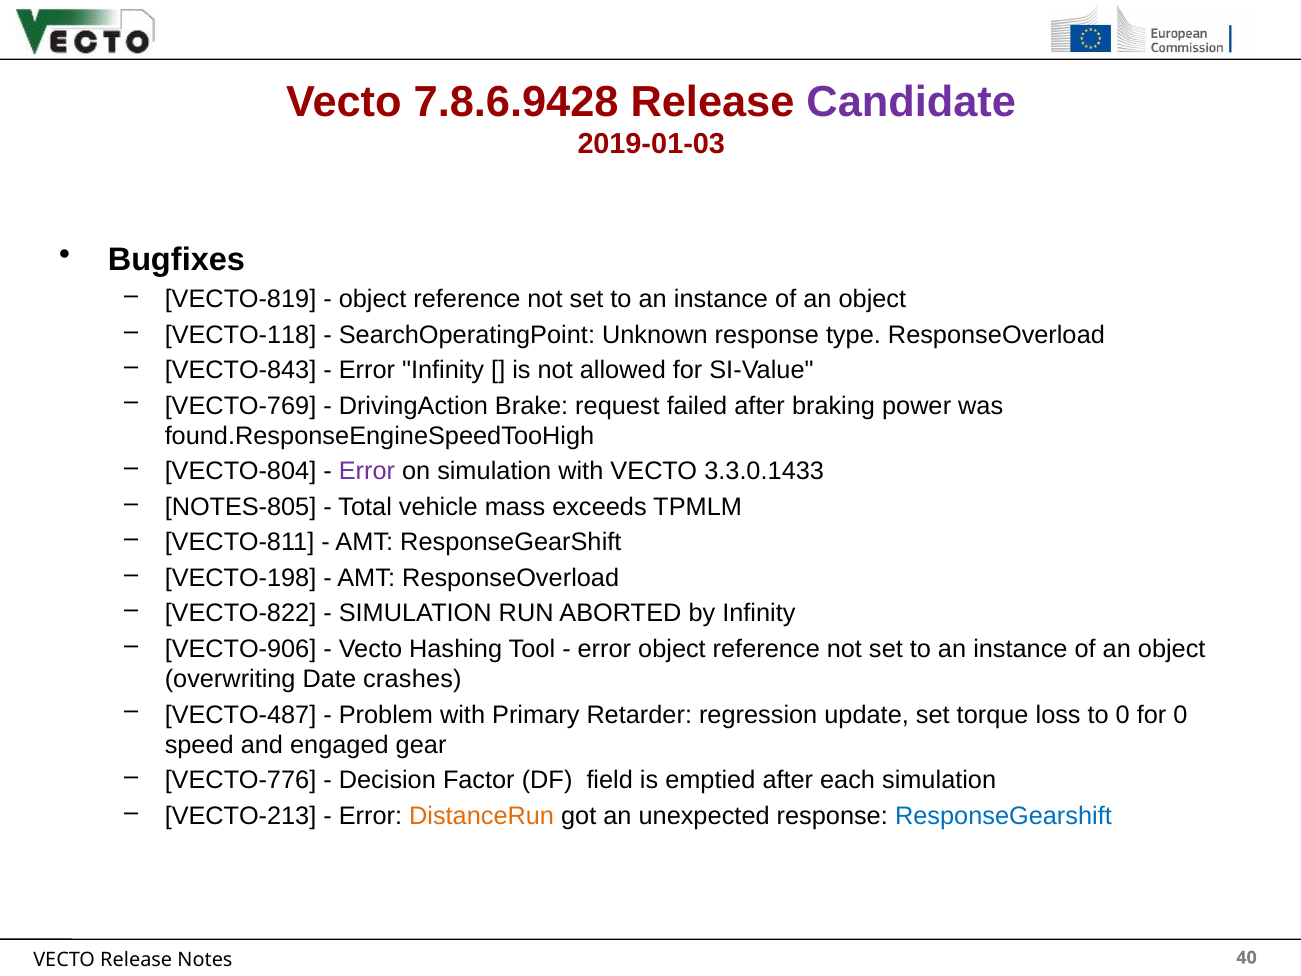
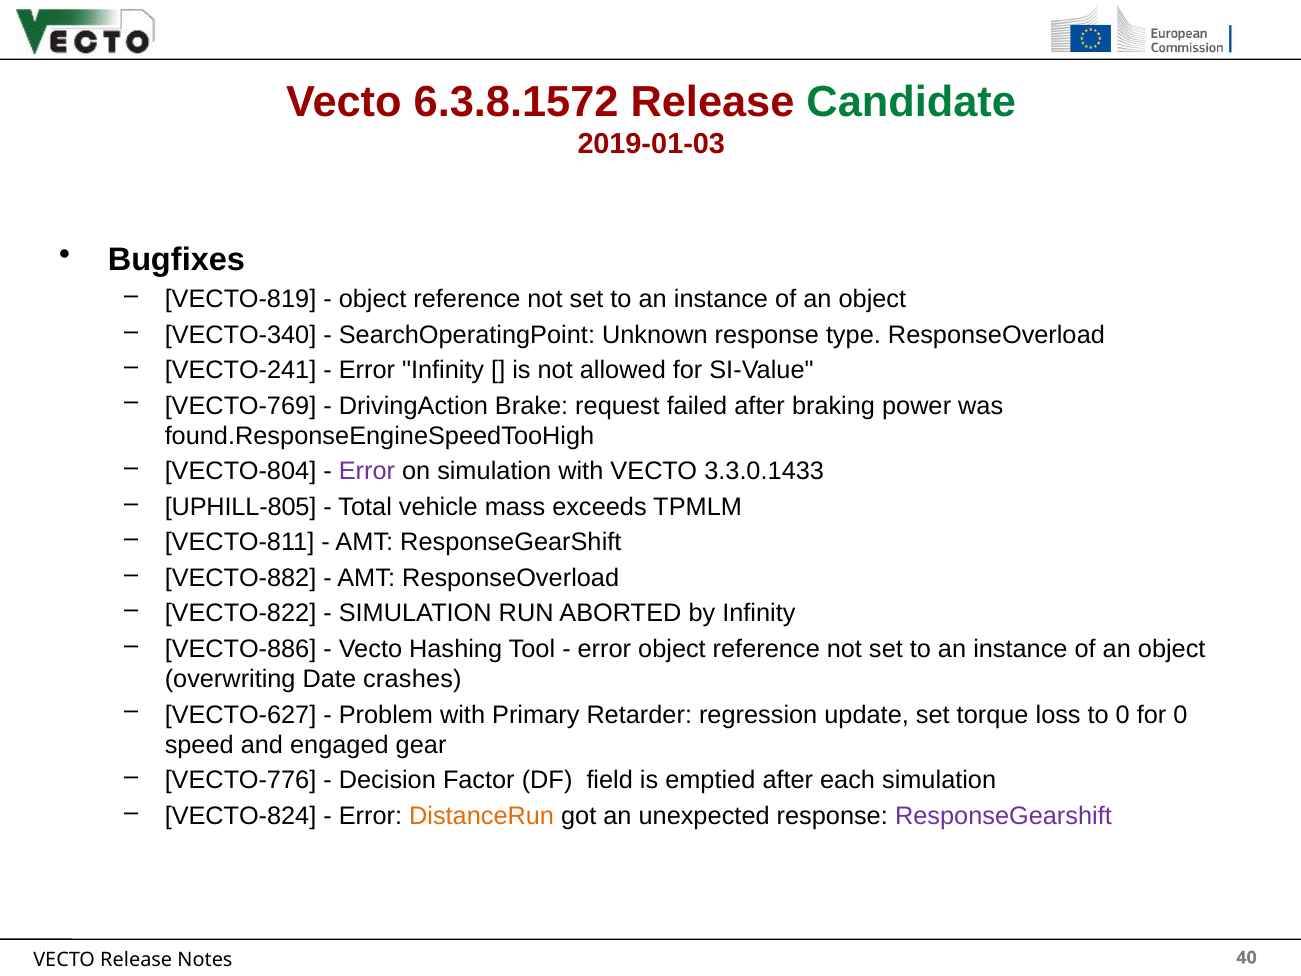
7.8.6.9428: 7.8.6.9428 -> 6.3.8.1572
Candidate colour: purple -> green
VECTO-118: VECTO-118 -> VECTO-340
VECTO-843: VECTO-843 -> VECTO-241
NOTES-805: NOTES-805 -> UPHILL-805
VECTO-198: VECTO-198 -> VECTO-882
VECTO-906: VECTO-906 -> VECTO-886
VECTO-487: VECTO-487 -> VECTO-627
VECTO-213: VECTO-213 -> VECTO-824
ResponseGearshift at (1003, 816) colour: blue -> purple
